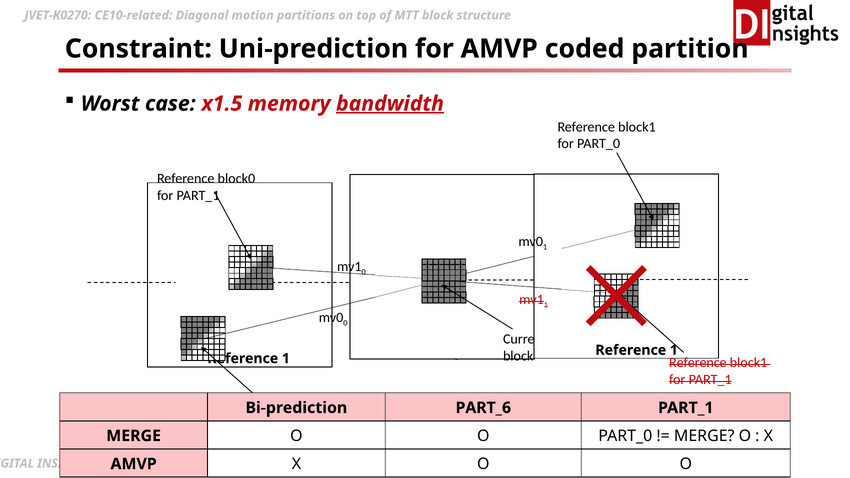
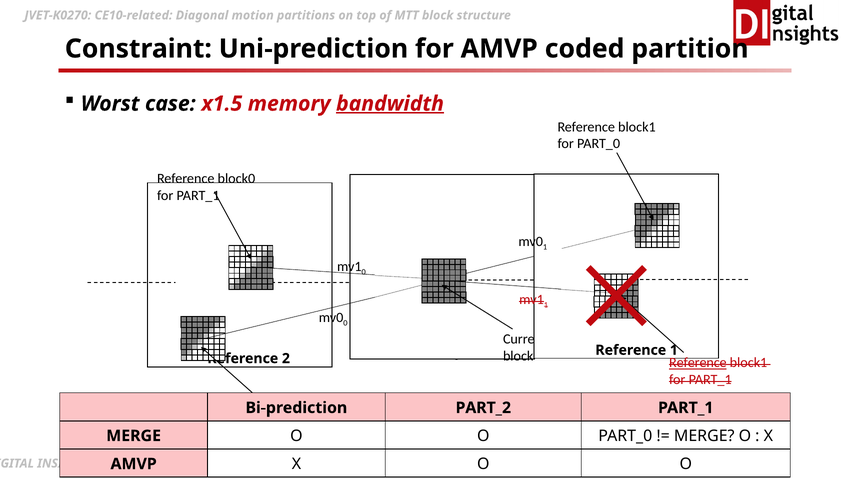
1 at (286, 359): 1 -> 2
Reference at (698, 363) underline: none -> present
PART_6: PART_6 -> PART_2
